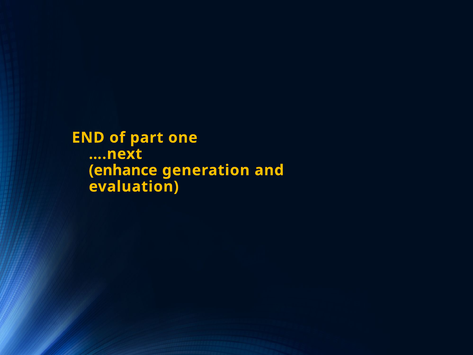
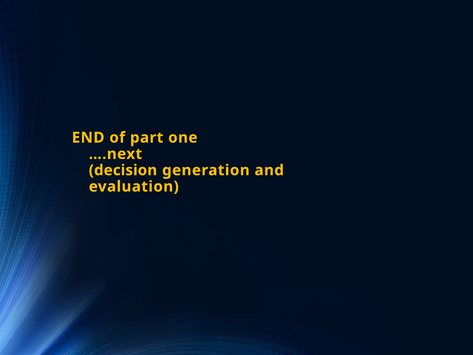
enhance: enhance -> decision
